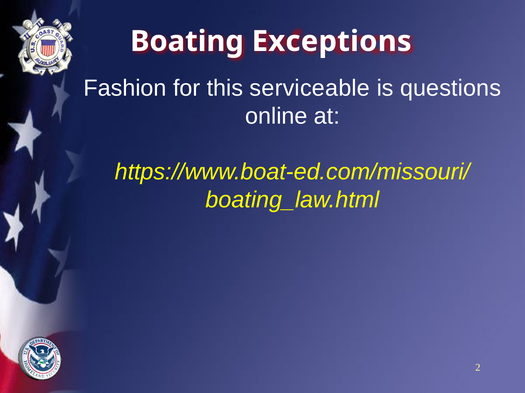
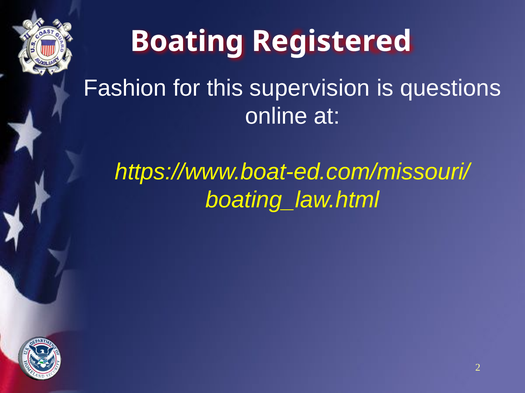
Exceptions: Exceptions -> Registered
serviceable: serviceable -> supervision
